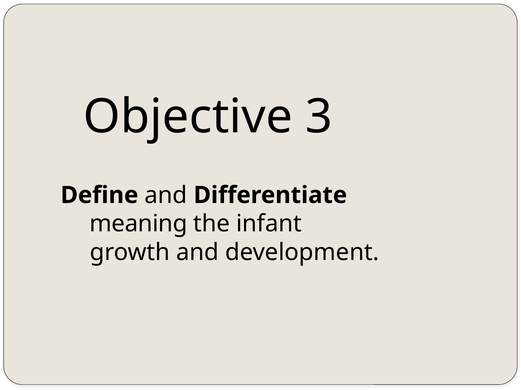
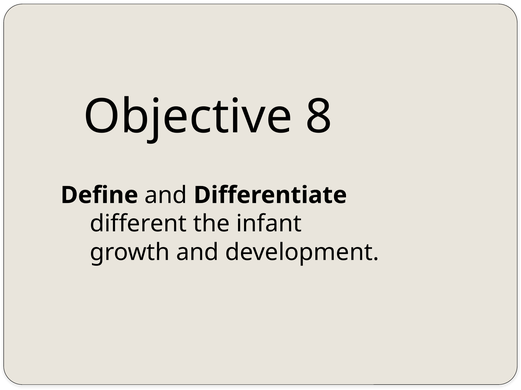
3: 3 -> 8
meaning: meaning -> different
